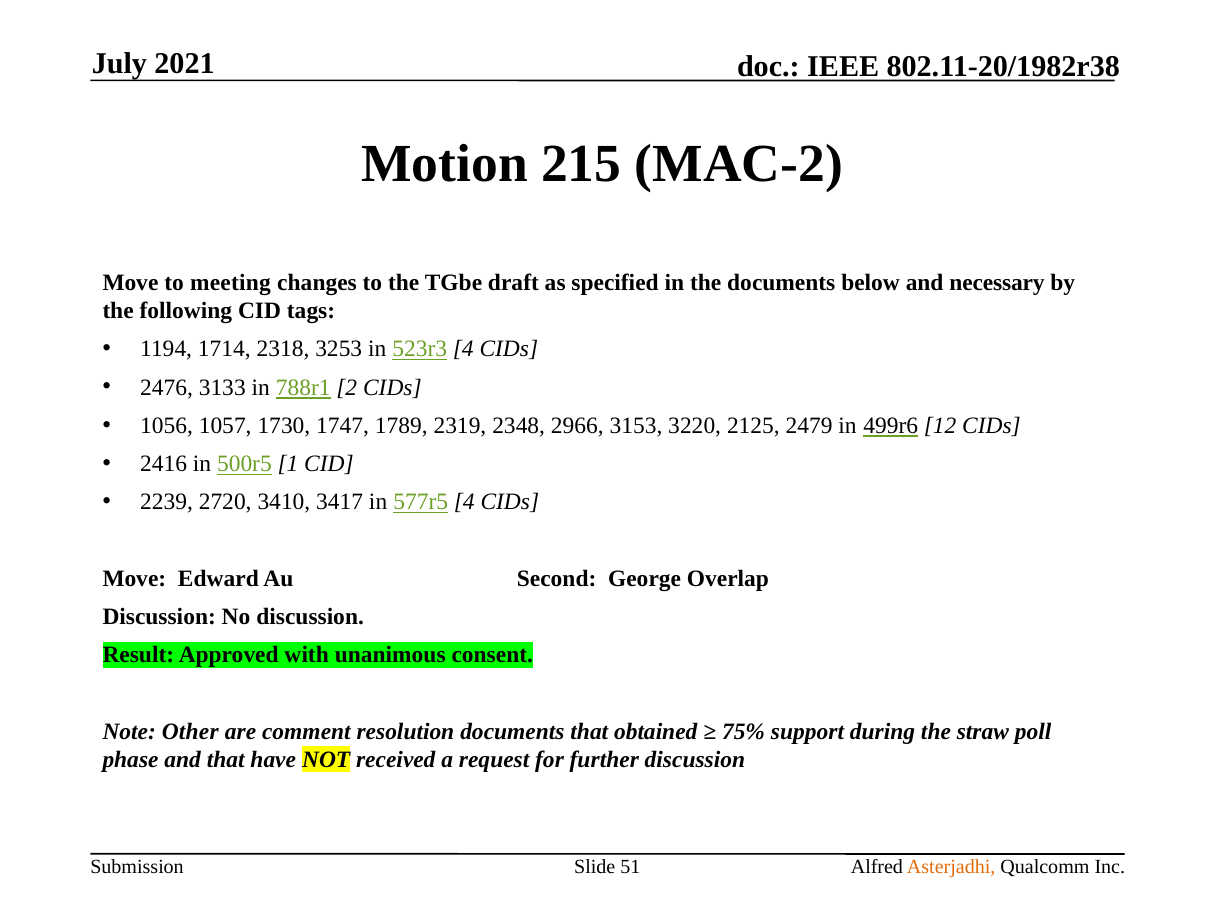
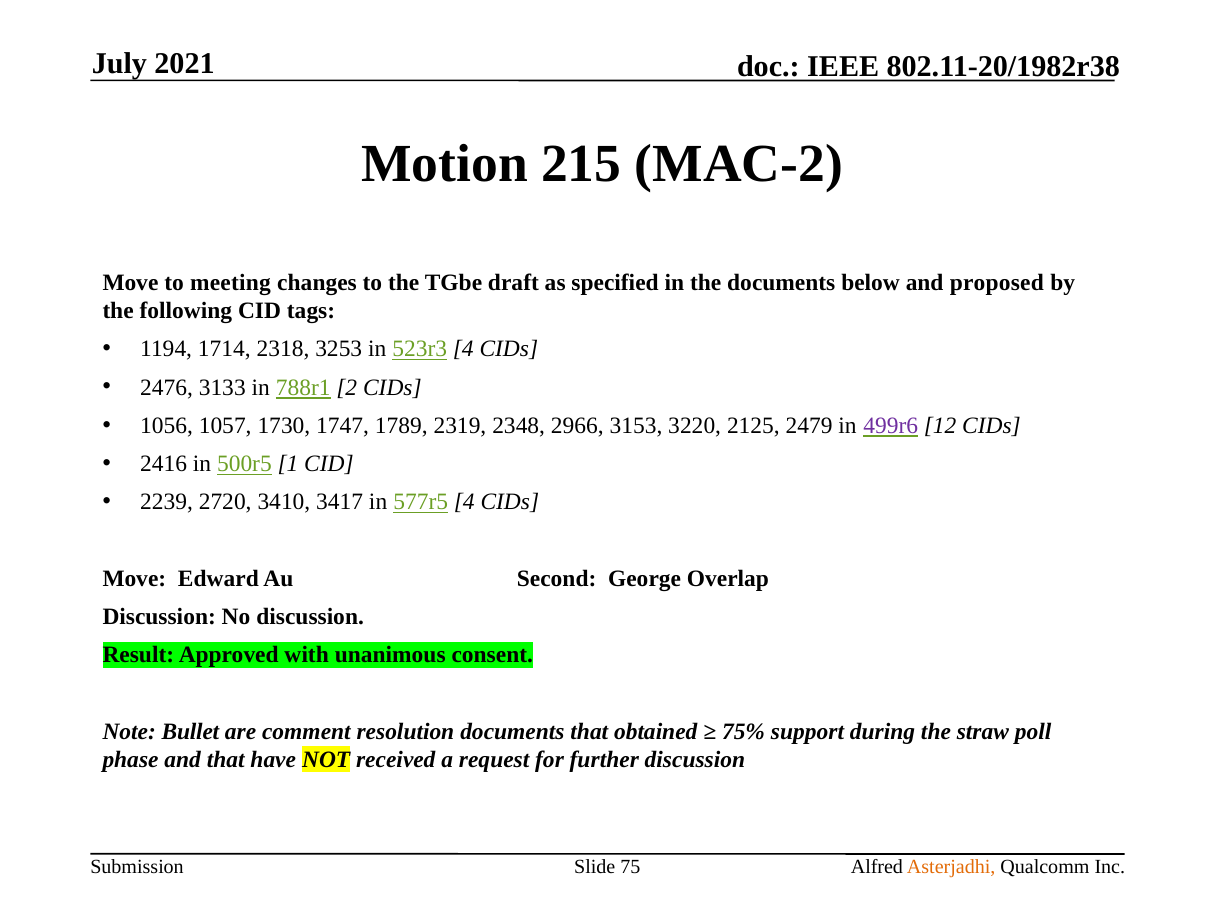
necessary: necessary -> proposed
499r6 colour: black -> purple
Other: Other -> Bullet
51: 51 -> 75
